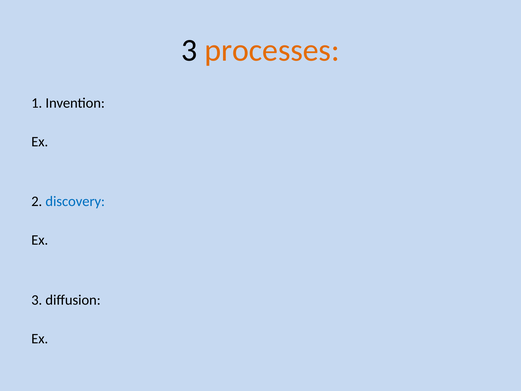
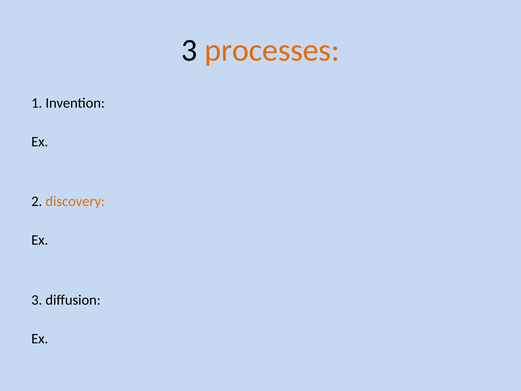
discovery colour: blue -> orange
